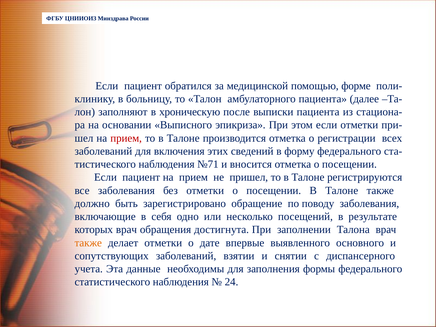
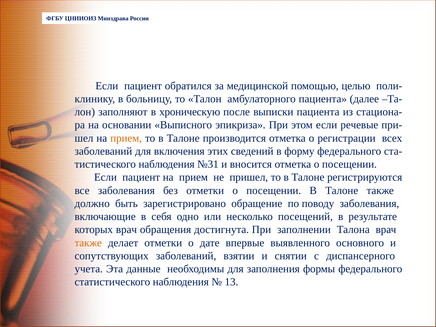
форме: форме -> целью
если отметки: отметки -> речевые
прием at (126, 138) colour: red -> orange
№71: №71 -> №31
24: 24 -> 13
